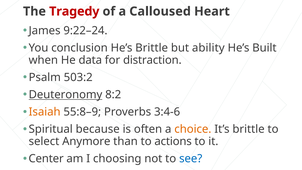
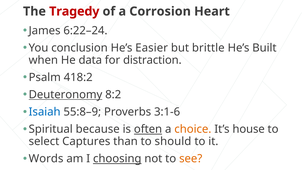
Calloused: Calloused -> Corrosion
9:22–24: 9:22–24 -> 6:22–24
He’s Brittle: Brittle -> Easier
ability: ability -> brittle
503:2: 503:2 -> 418:2
Isaiah colour: orange -> blue
3:4-6: 3:4-6 -> 3:1-6
often underline: none -> present
It’s brittle: brittle -> house
Anymore: Anymore -> Captures
actions: actions -> should
Center: Center -> Words
choosing underline: none -> present
see colour: blue -> orange
